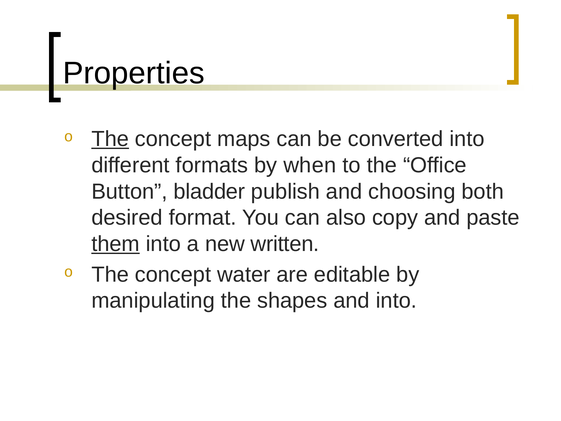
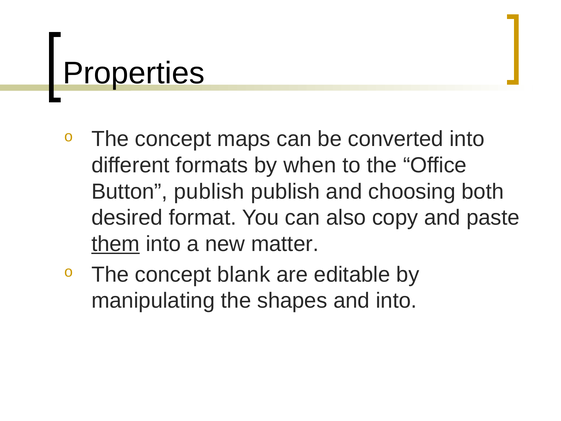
The at (110, 139) underline: present -> none
Button bladder: bladder -> publish
written: written -> matter
water: water -> blank
